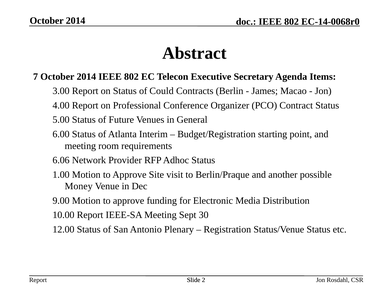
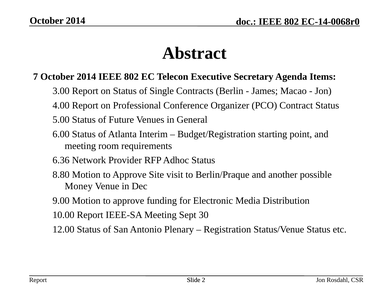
Could: Could -> Single
6.06: 6.06 -> 6.36
1.00: 1.00 -> 8.80
